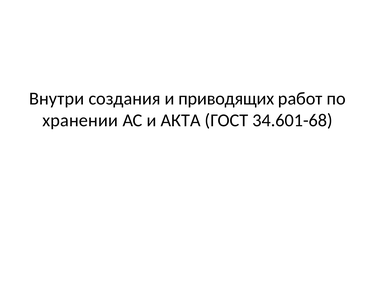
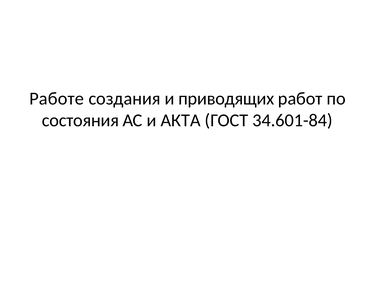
Внутри: Внутри -> Работе
хранении: хранении -> состояния
34.601-68: 34.601-68 -> 34.601-84
